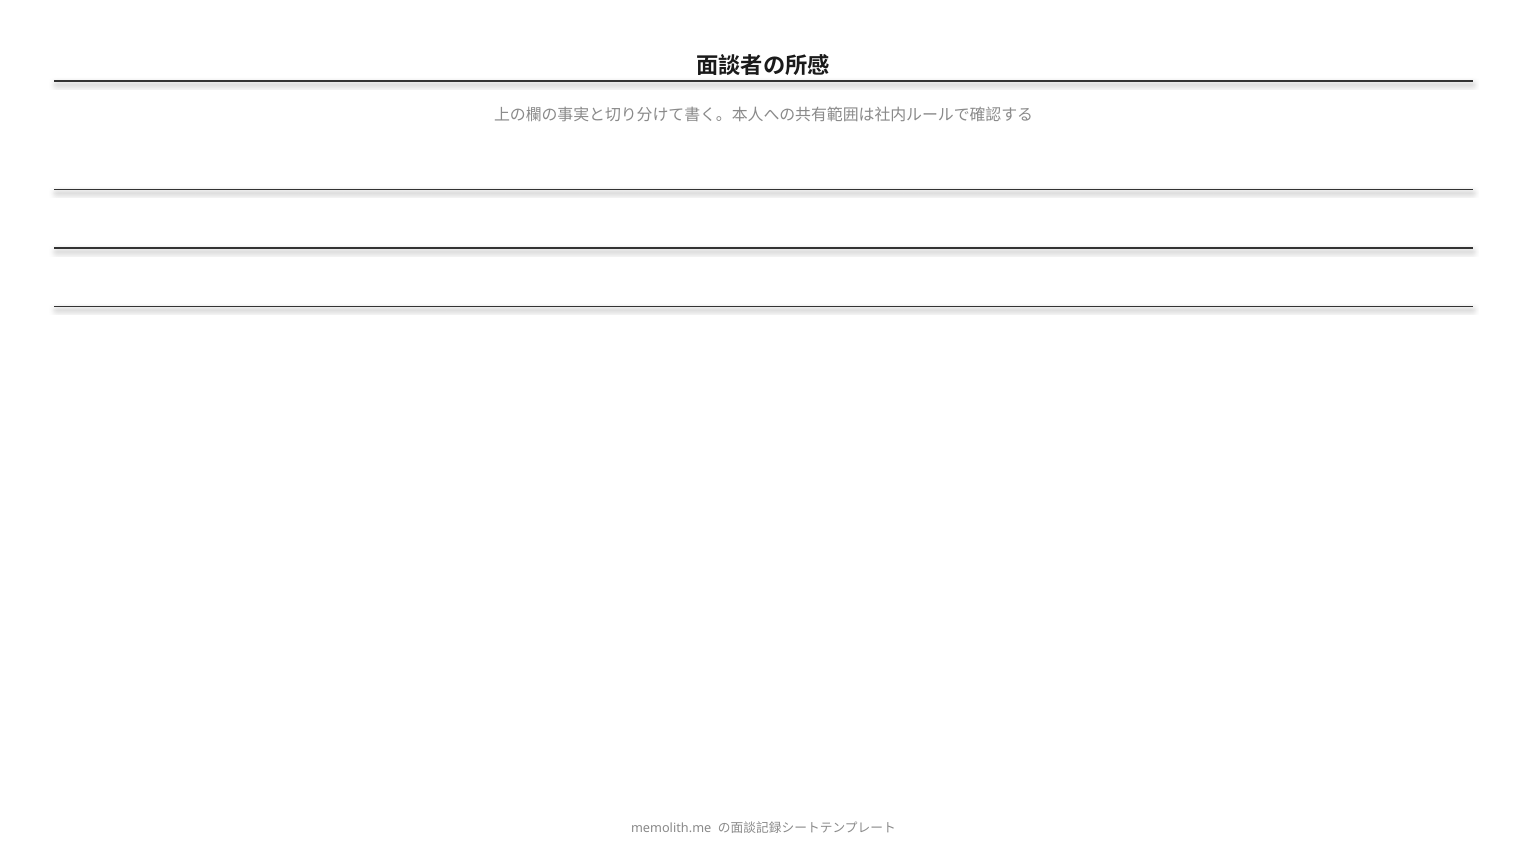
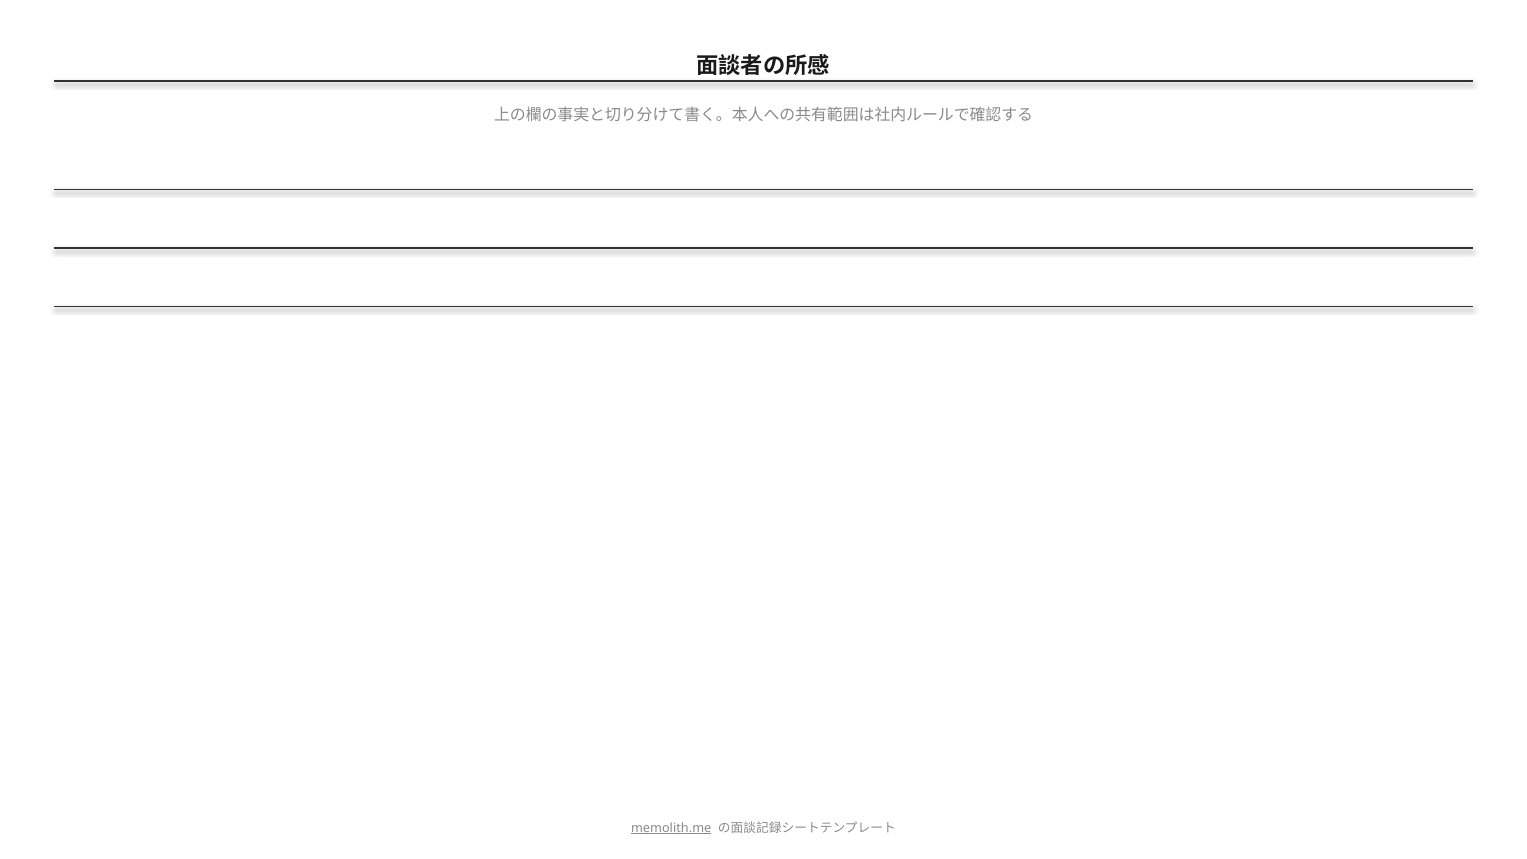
memolith.me underline: none -> present
